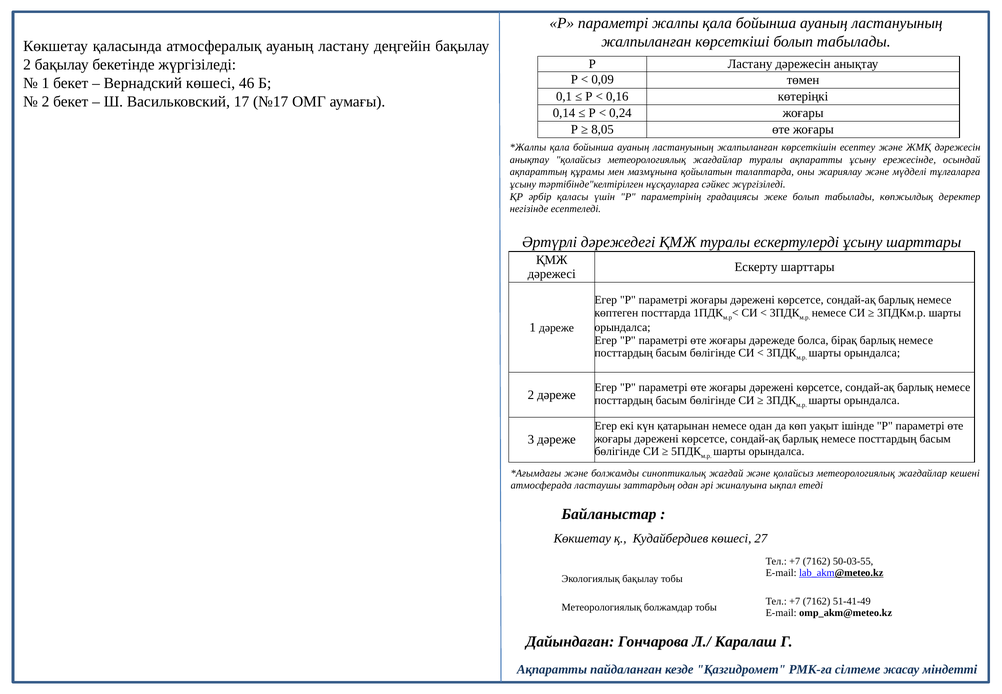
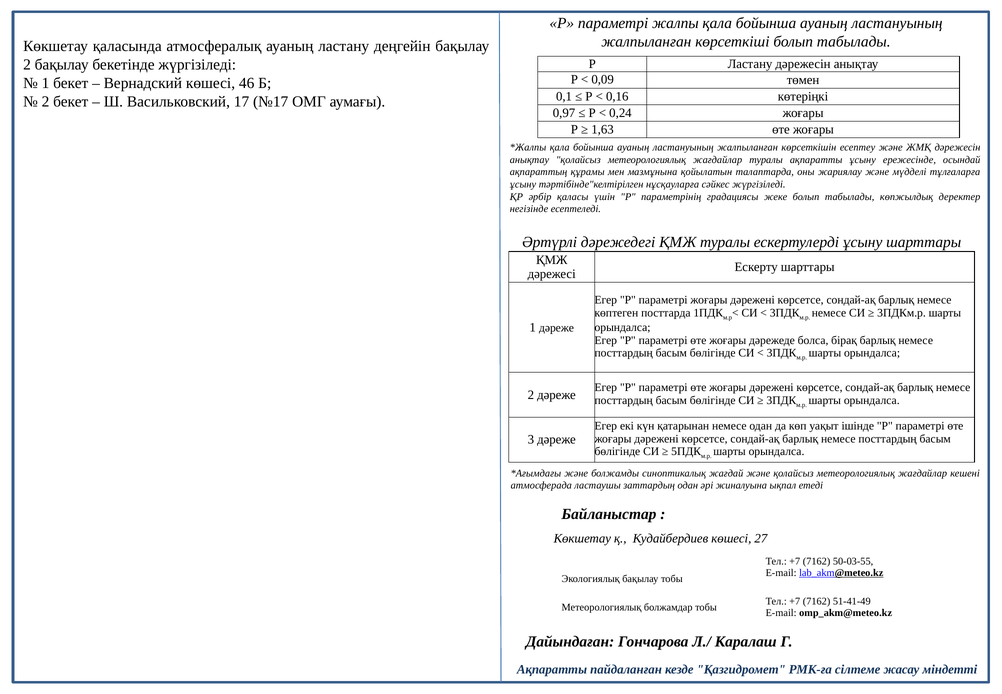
0,14: 0,14 -> 0,97
8,05: 8,05 -> 1,63
